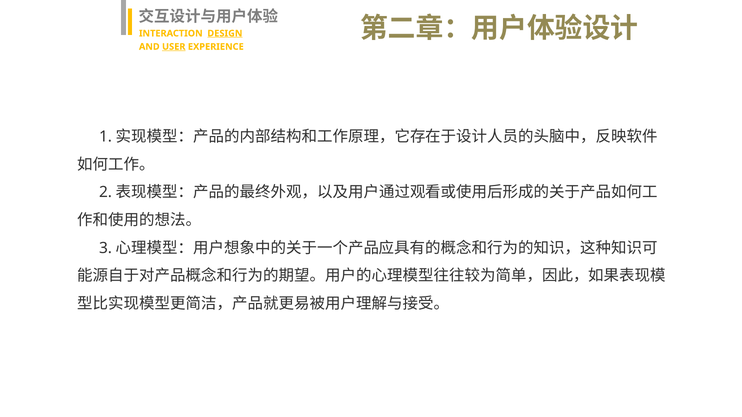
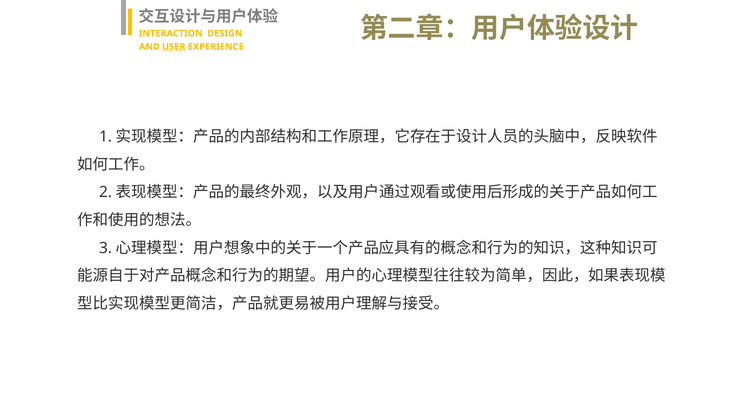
DESIGN underline: present -> none
